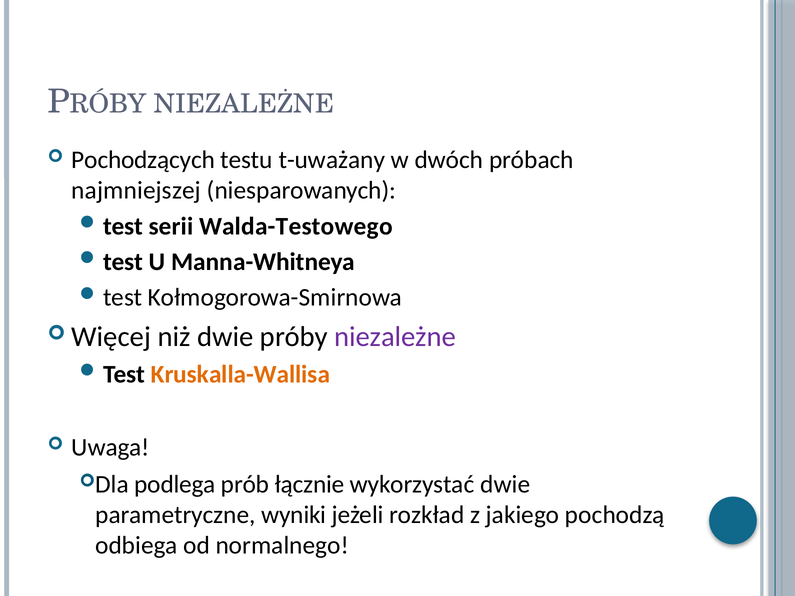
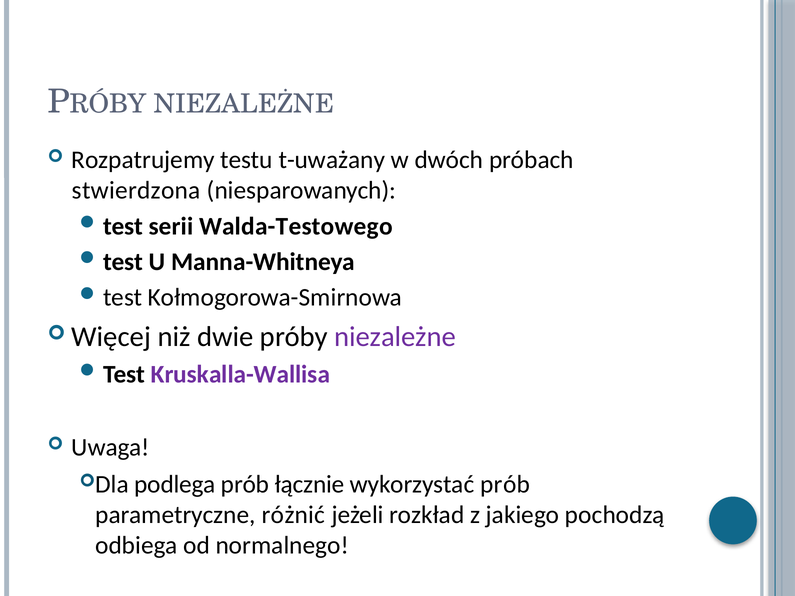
Pochodzących: Pochodzących -> Rozpatrujemy
najmniejszej: najmniejszej -> stwierdzona
Kruskalla-Wallisa colour: orange -> purple
wykorzystać dwie: dwie -> prób
wyniki: wyniki -> różnić
